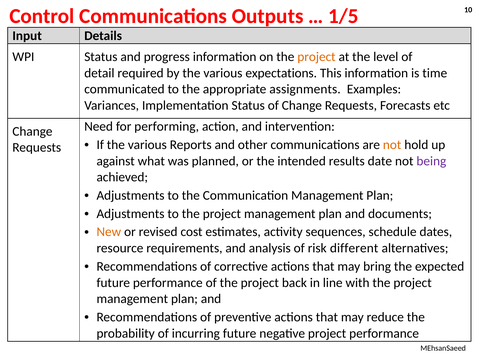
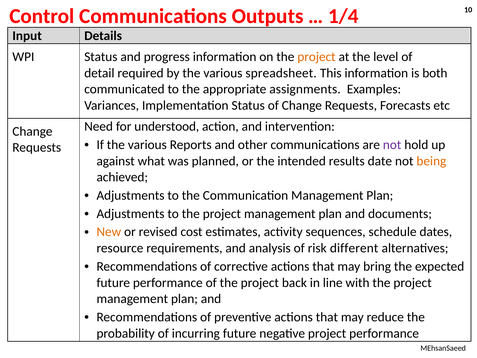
1/5: 1/5 -> 1/4
expectations: expectations -> spreadsheet
time: time -> both
performing: performing -> understood
not at (392, 145) colour: orange -> purple
being colour: purple -> orange
